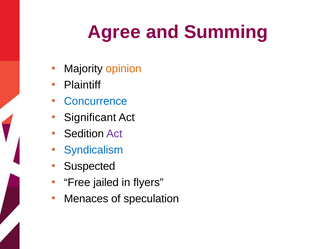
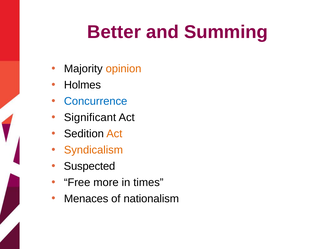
Agree: Agree -> Better
Plaintiff: Plaintiff -> Holmes
Act at (114, 134) colour: purple -> orange
Syndicalism colour: blue -> orange
jailed: jailed -> more
flyers: flyers -> times
speculation: speculation -> nationalism
